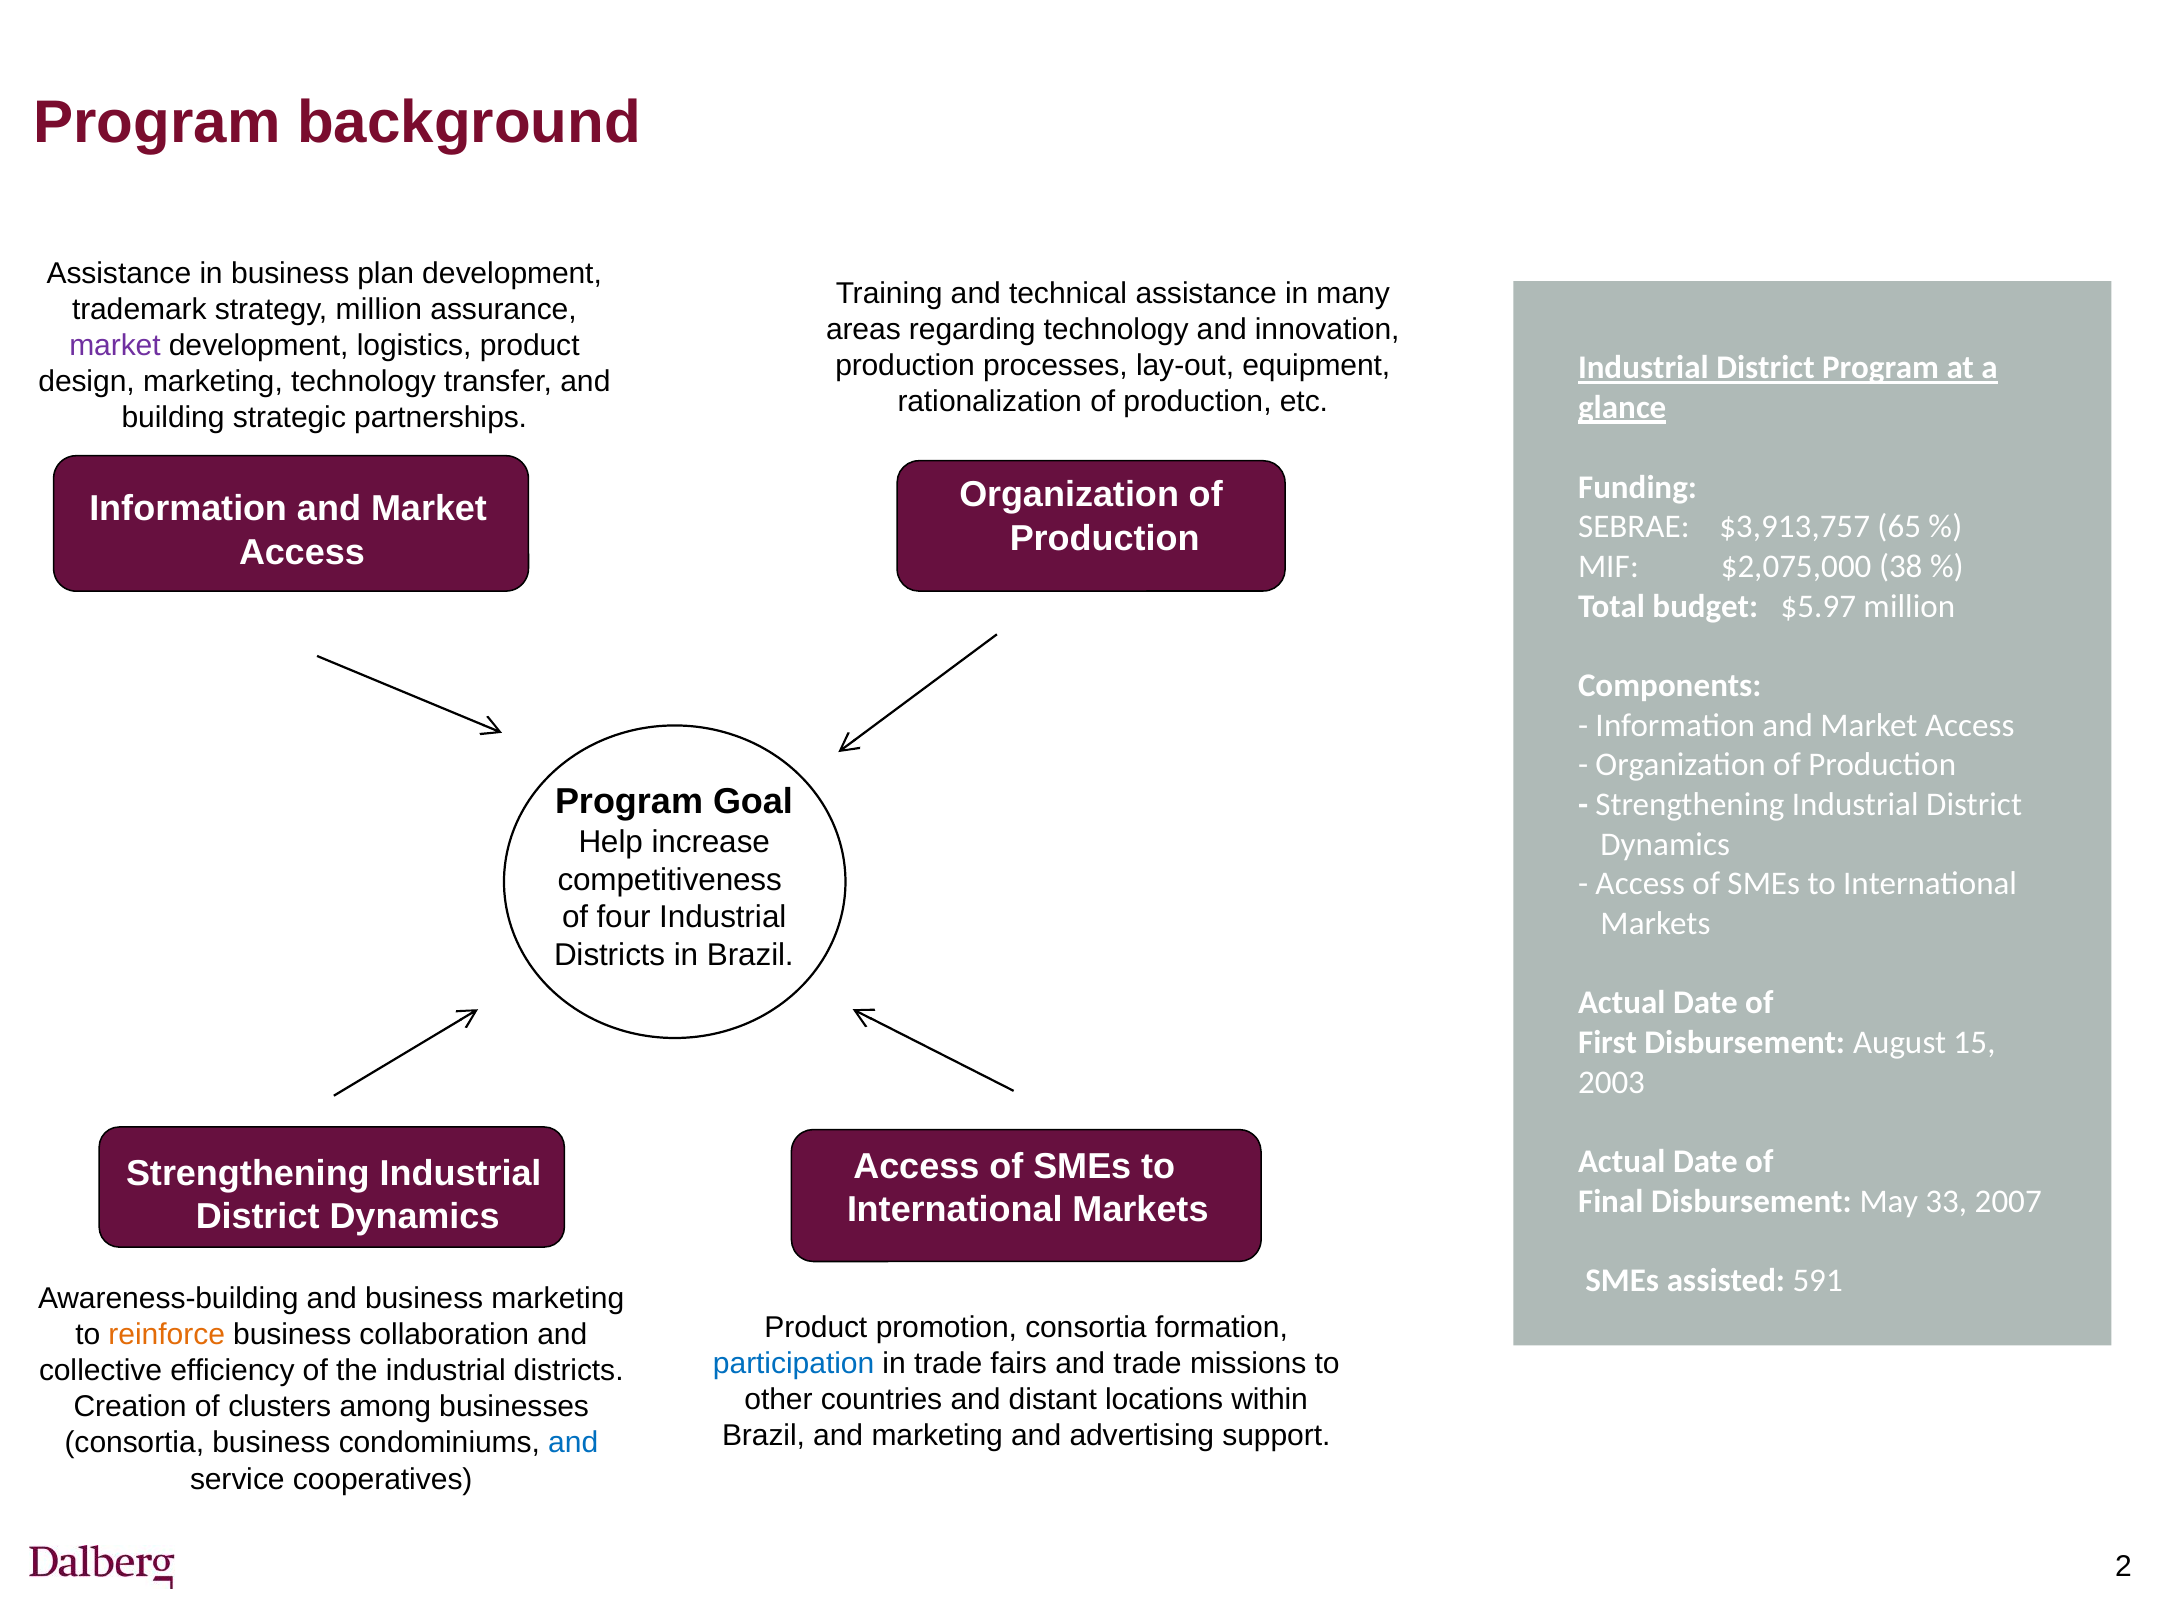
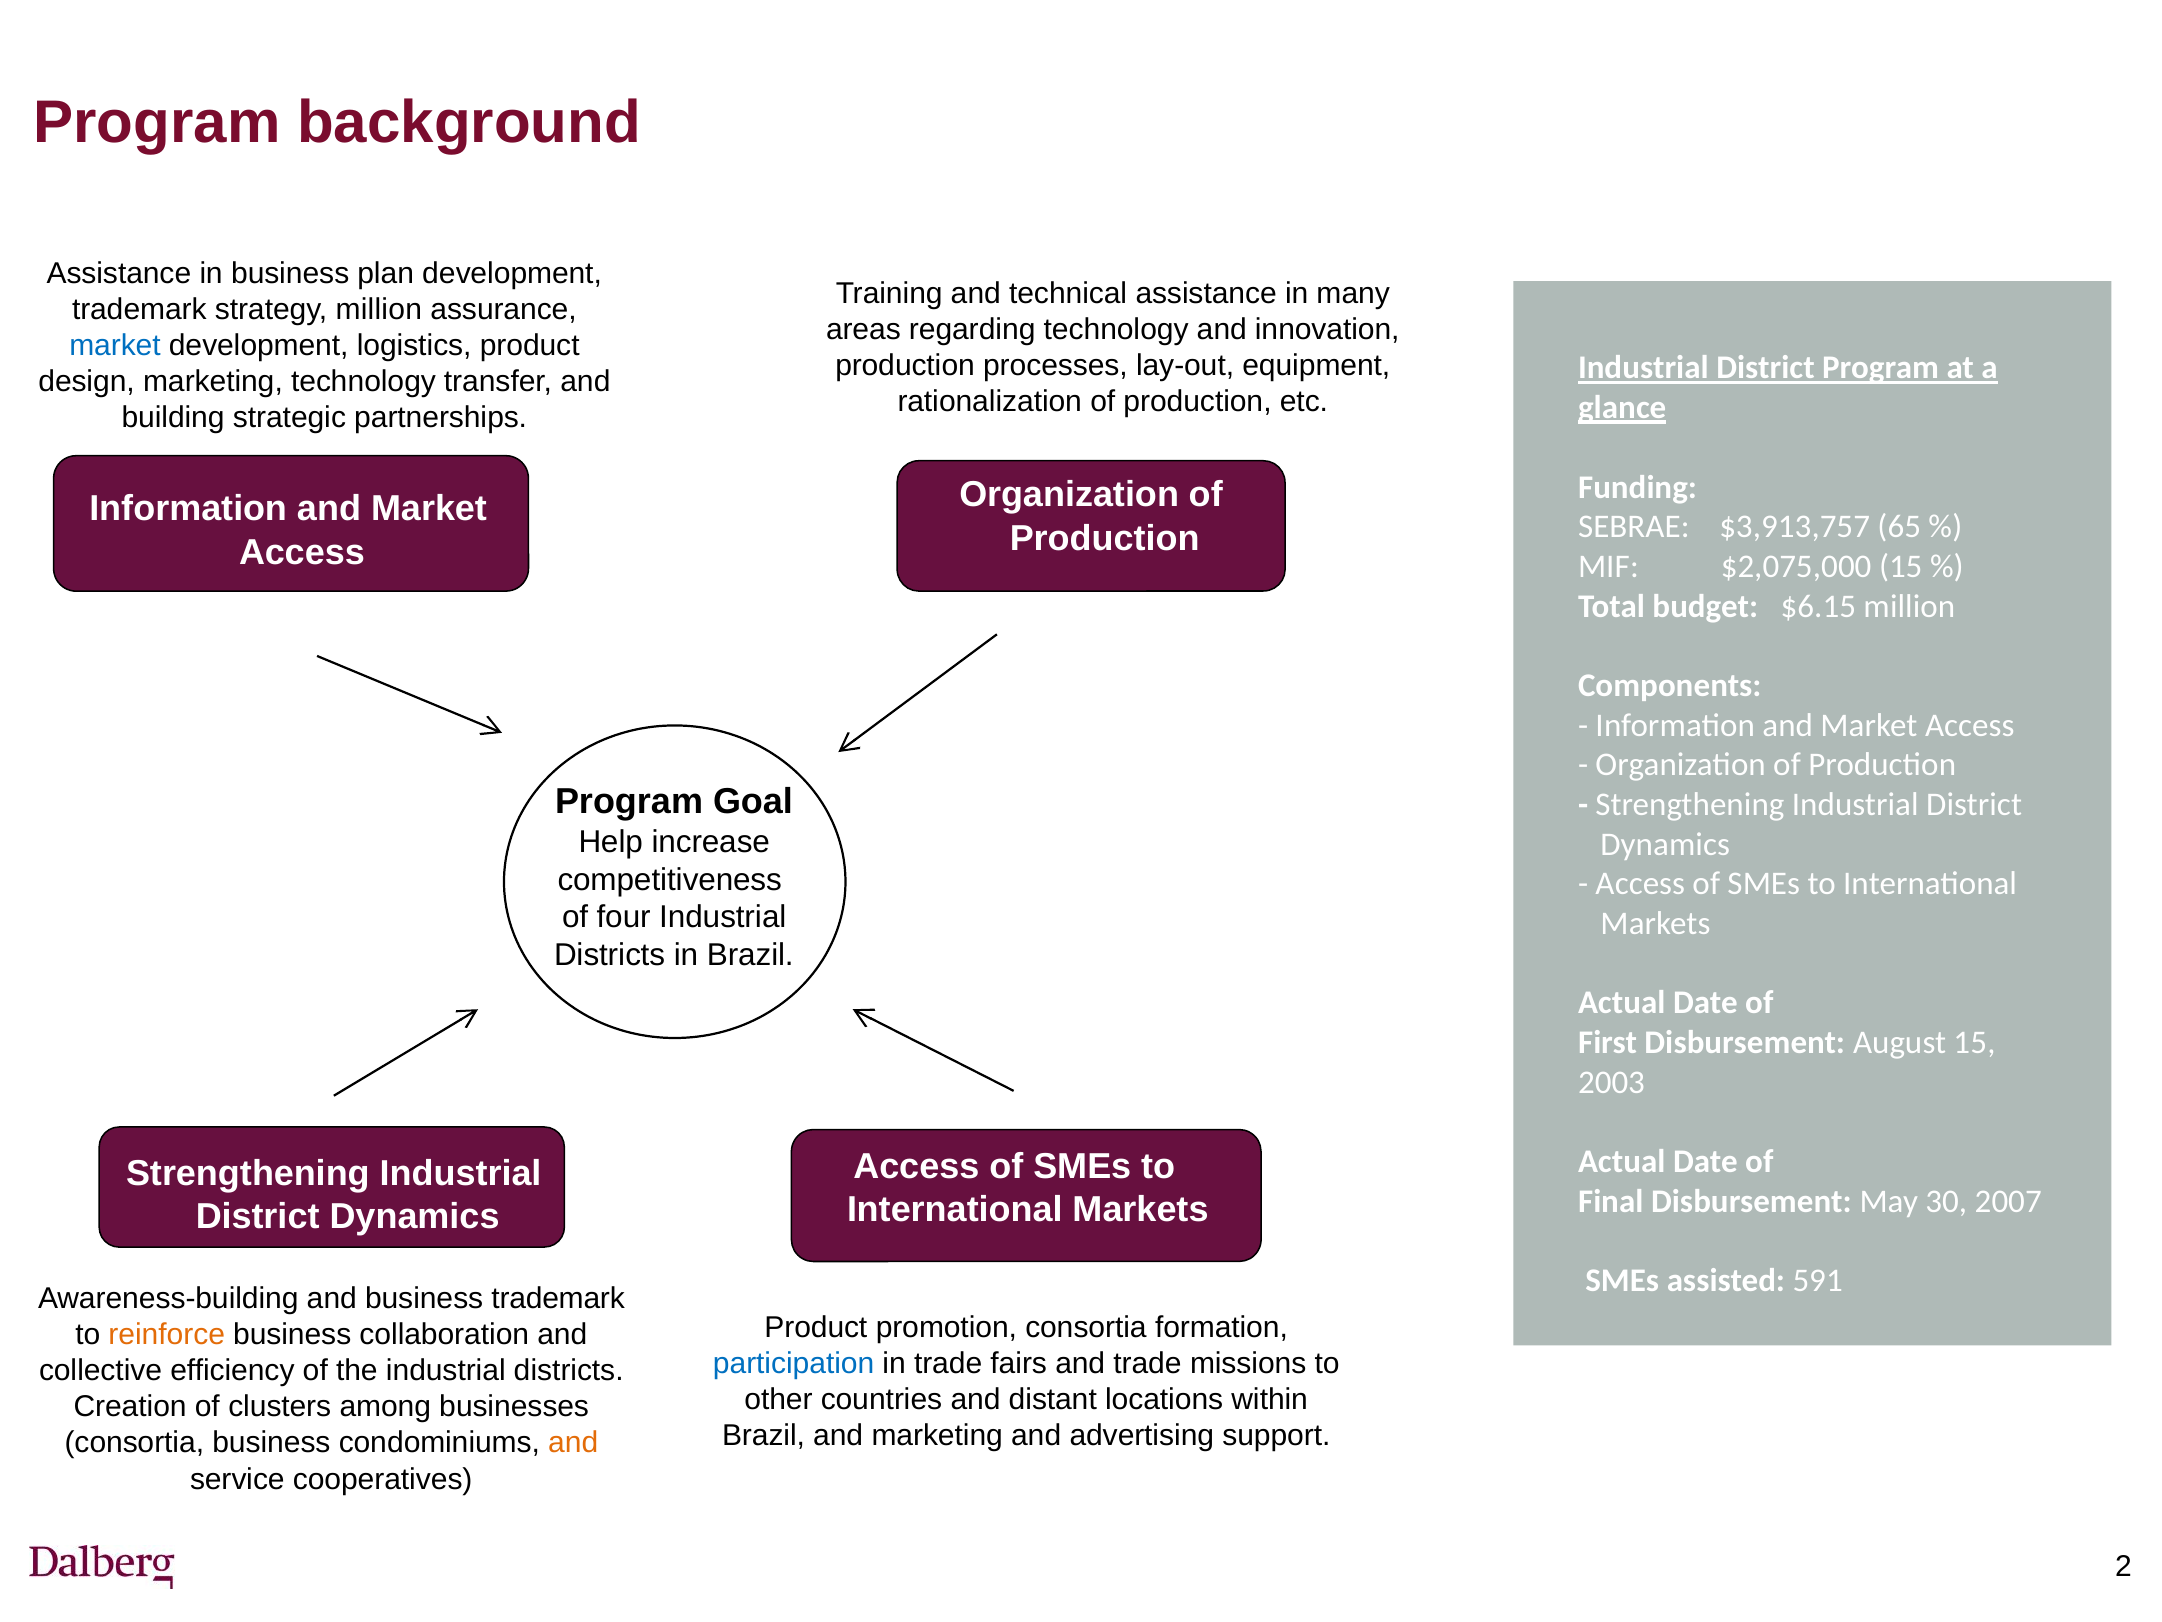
market at (115, 346) colour: purple -> blue
$2,075,000 38: 38 -> 15
$5.97: $5.97 -> $6.15
33: 33 -> 30
business marketing: marketing -> trademark
and at (573, 1443) colour: blue -> orange
